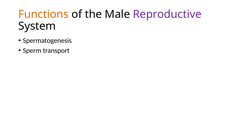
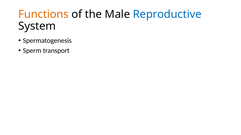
Reproductive colour: purple -> blue
